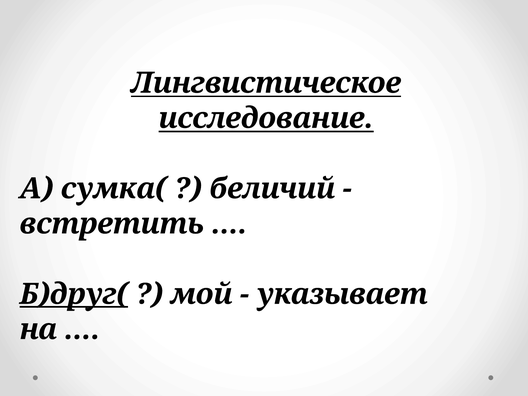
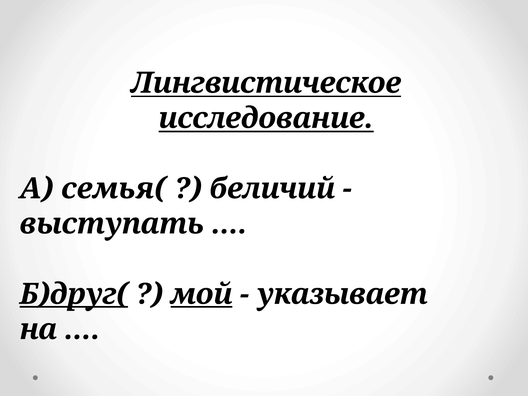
сумка(: сумка( -> семья(
встретить: встретить -> выступать
мой underline: none -> present
